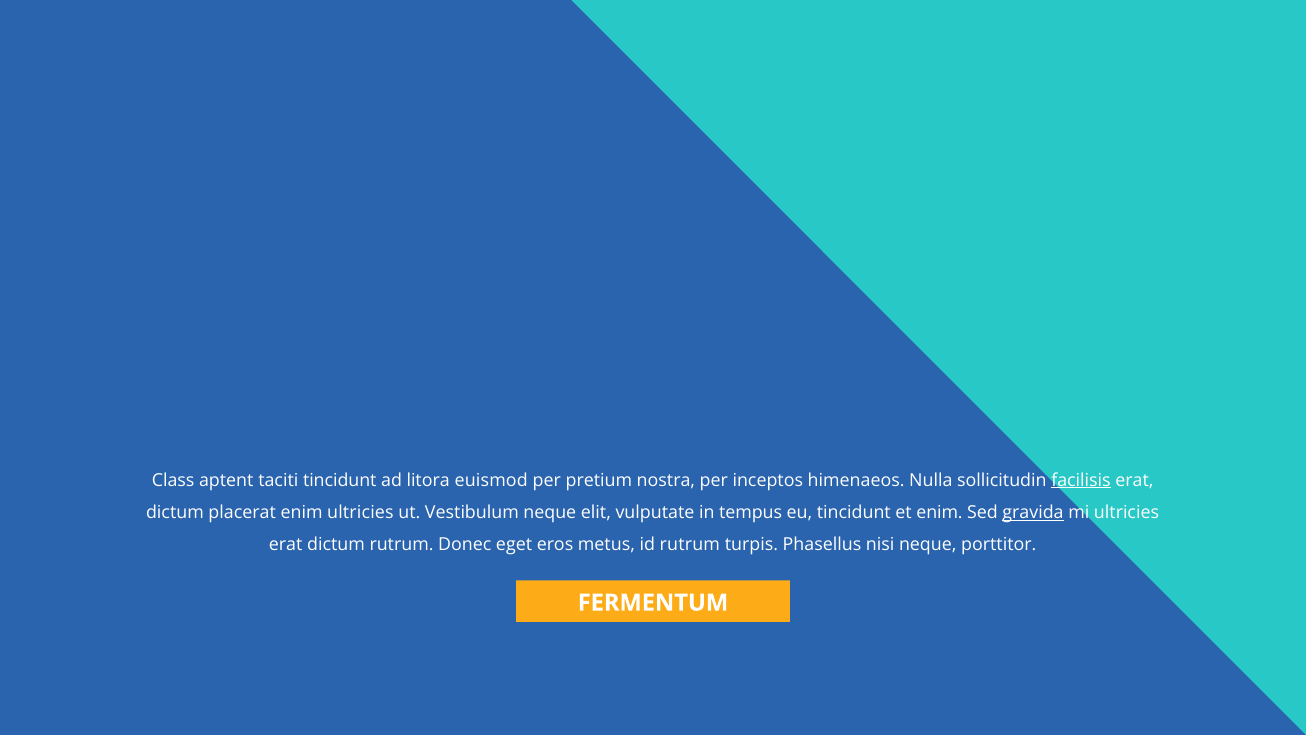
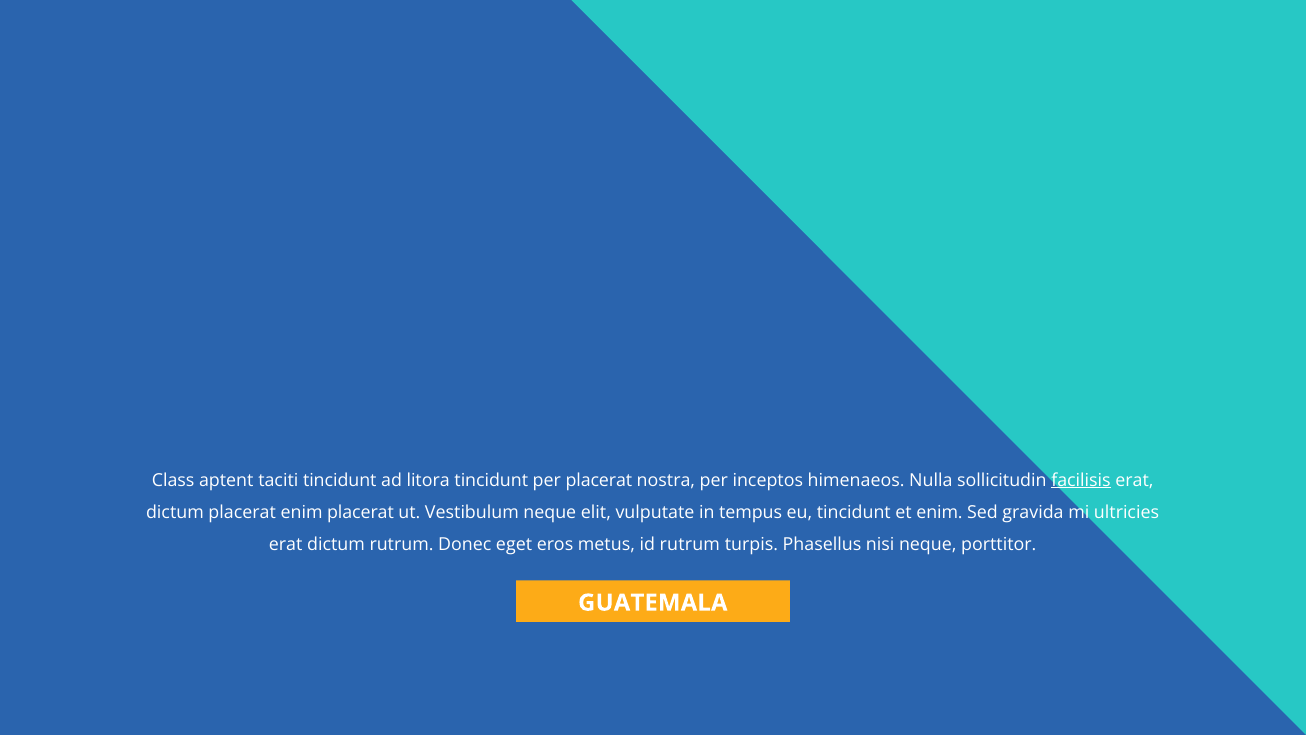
litora euismod: euismod -> tincidunt
per pretium: pretium -> placerat
enim ultricies: ultricies -> placerat
gravida underline: present -> none
FERMENTUM: FERMENTUM -> GUATEMALA
